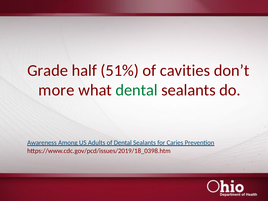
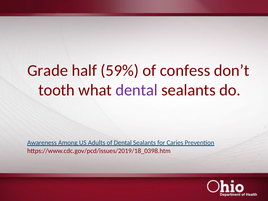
51%: 51% -> 59%
cavities: cavities -> confess
more: more -> tooth
dental at (137, 90) colour: green -> purple
